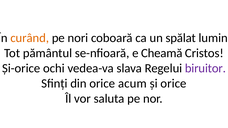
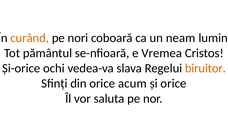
spălat: spălat -> neam
Cheamă: Cheamă -> Vremea
biruitor colour: purple -> orange
